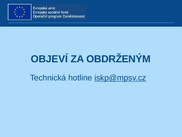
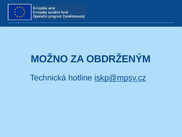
OBJEVÍ: OBJEVÍ -> MOŽNO
